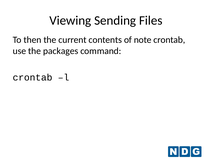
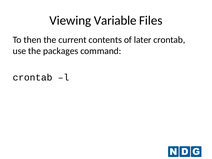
Sending: Sending -> Variable
note: note -> later
